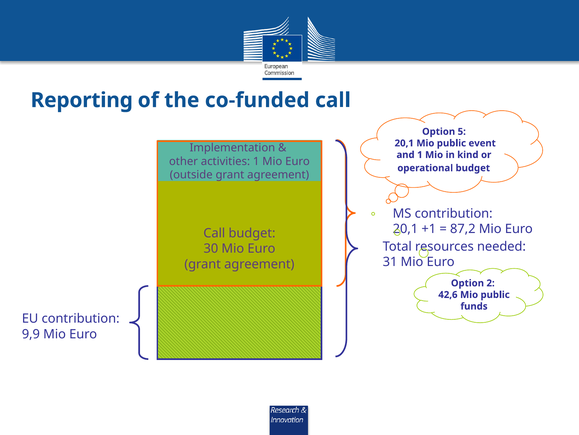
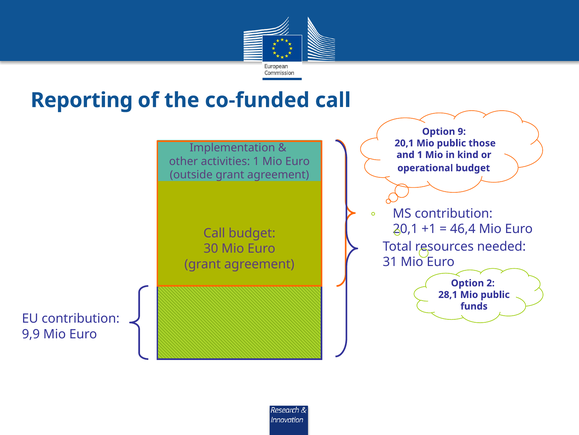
5: 5 -> 9
event: event -> those
87,2: 87,2 -> 46,4
42,6: 42,6 -> 28,1
